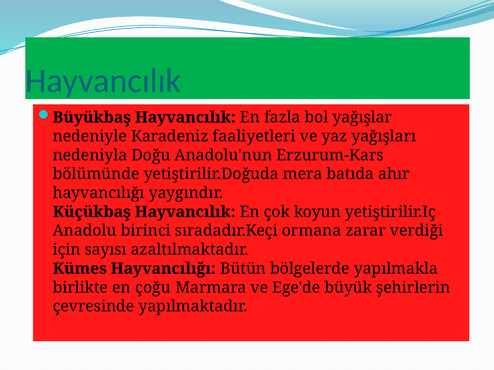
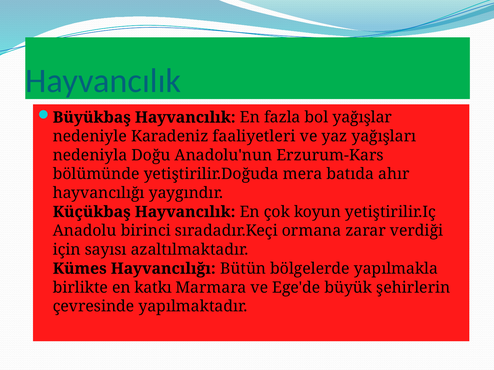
çoğu: çoğu -> katkı
